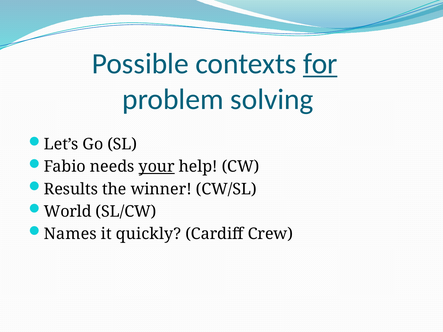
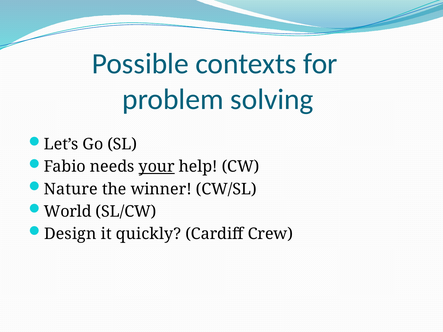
for underline: present -> none
Results: Results -> Nature
Names: Names -> Design
